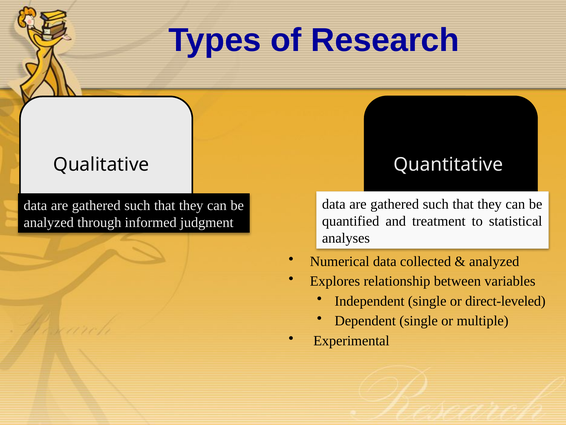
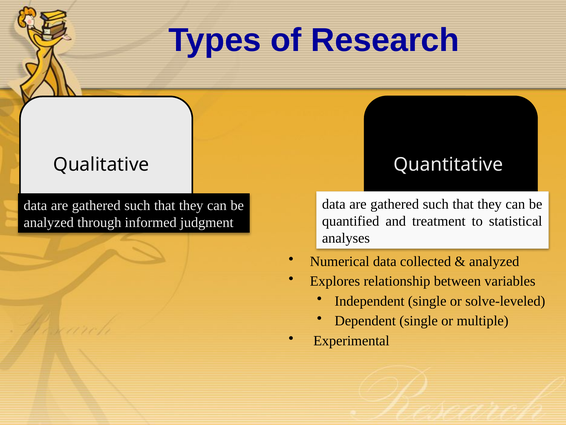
direct-leveled: direct-leveled -> solve-leveled
